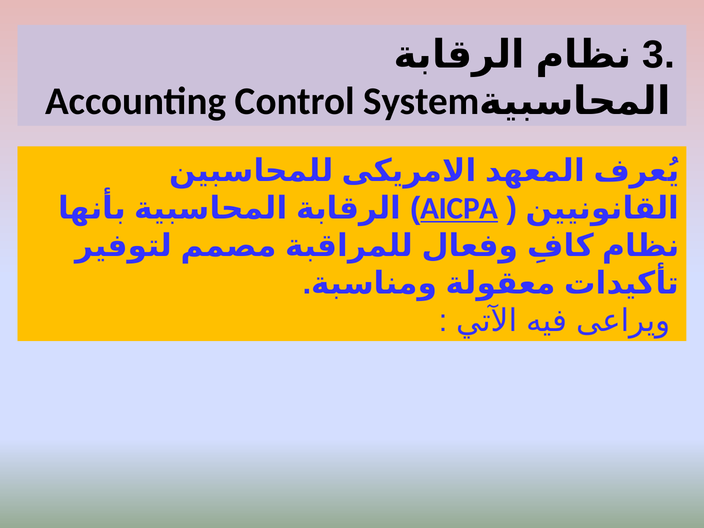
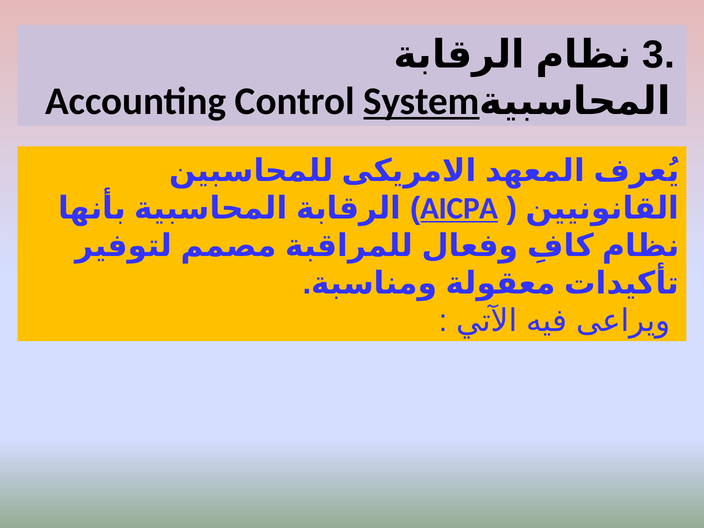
System underline: none -> present
